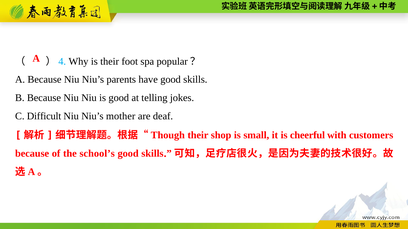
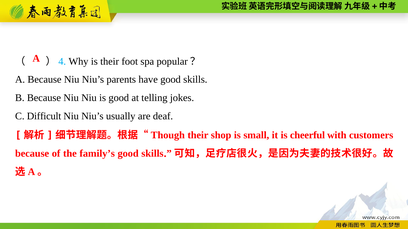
mother: mother -> usually
school’s: school’s -> family’s
